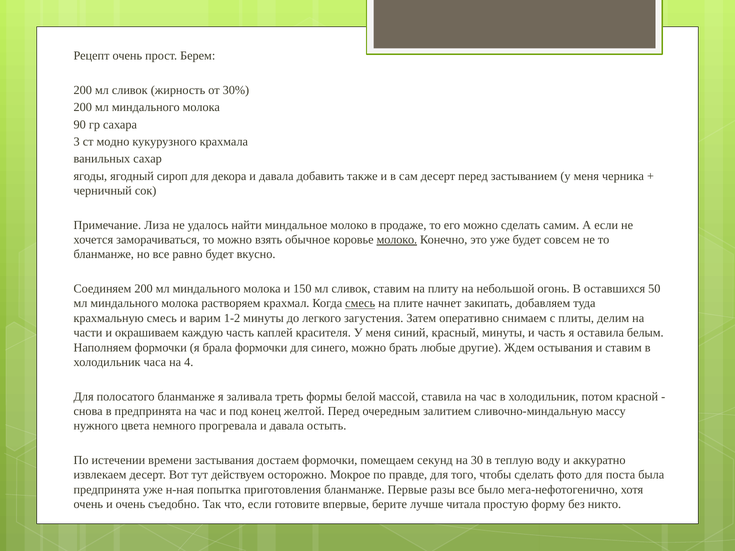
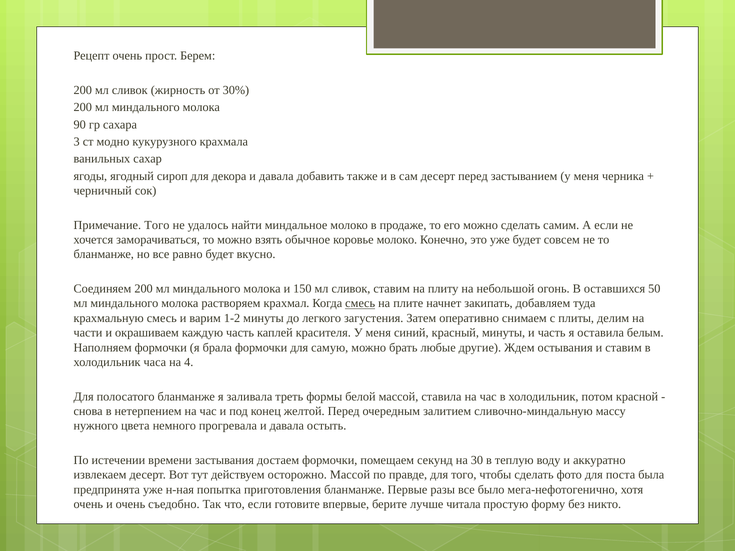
Примечание Лиза: Лиза -> Того
молоко at (397, 240) underline: present -> none
синего: синего -> самую
в предпринята: предпринята -> нетерпением
осторожно Мокрое: Мокрое -> Массой
